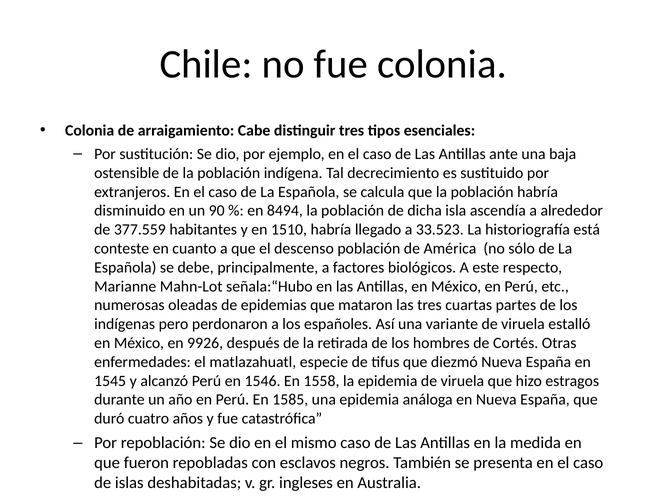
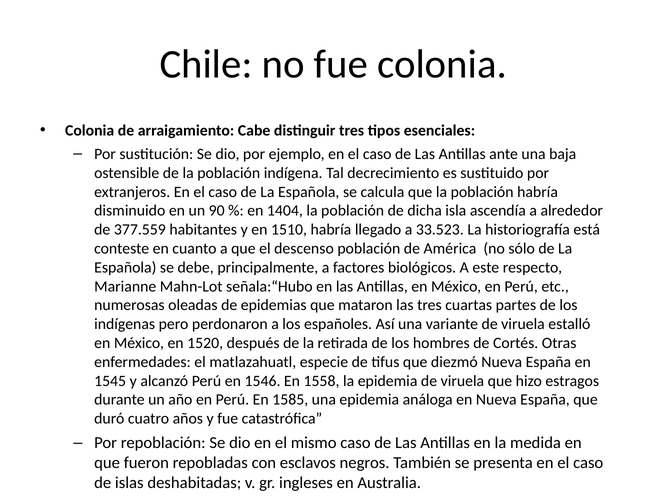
8494: 8494 -> 1404
9926: 9926 -> 1520
